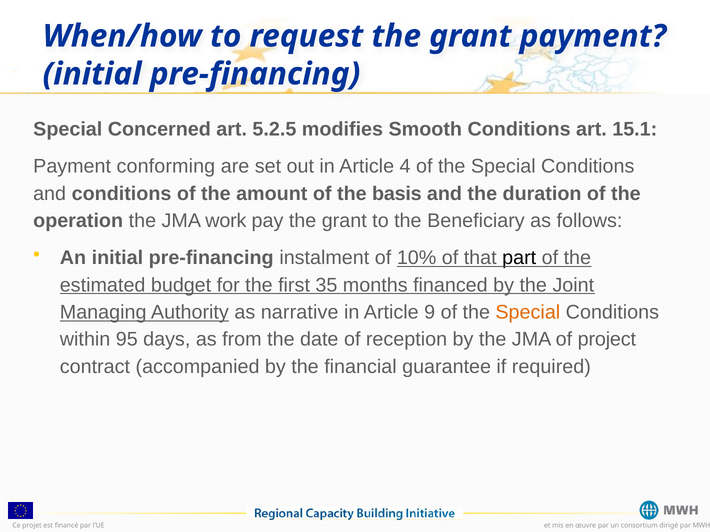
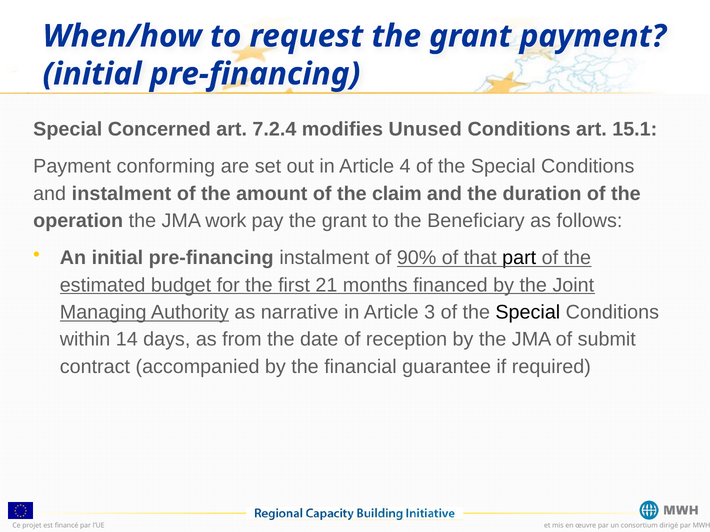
5.2.5: 5.2.5 -> 7.2.4
Smooth: Smooth -> Unused
and conditions: conditions -> instalment
basis: basis -> claim
10%: 10% -> 90%
35: 35 -> 21
9: 9 -> 3
Special at (528, 313) colour: orange -> black
95: 95 -> 14
project: project -> submit
